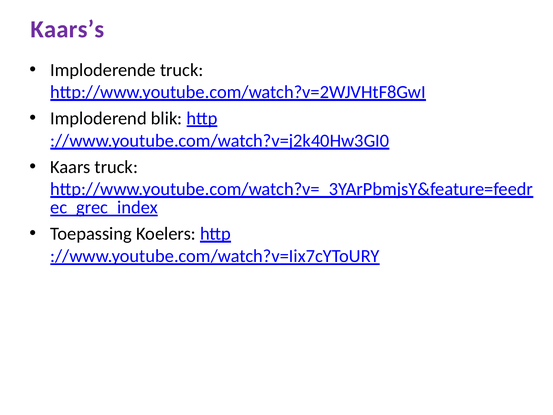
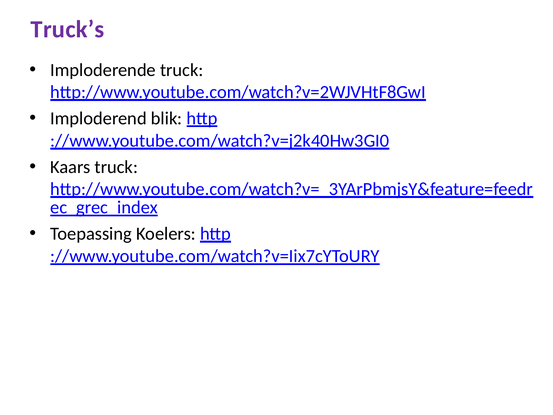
Kaars’s: Kaars’s -> Truck’s
